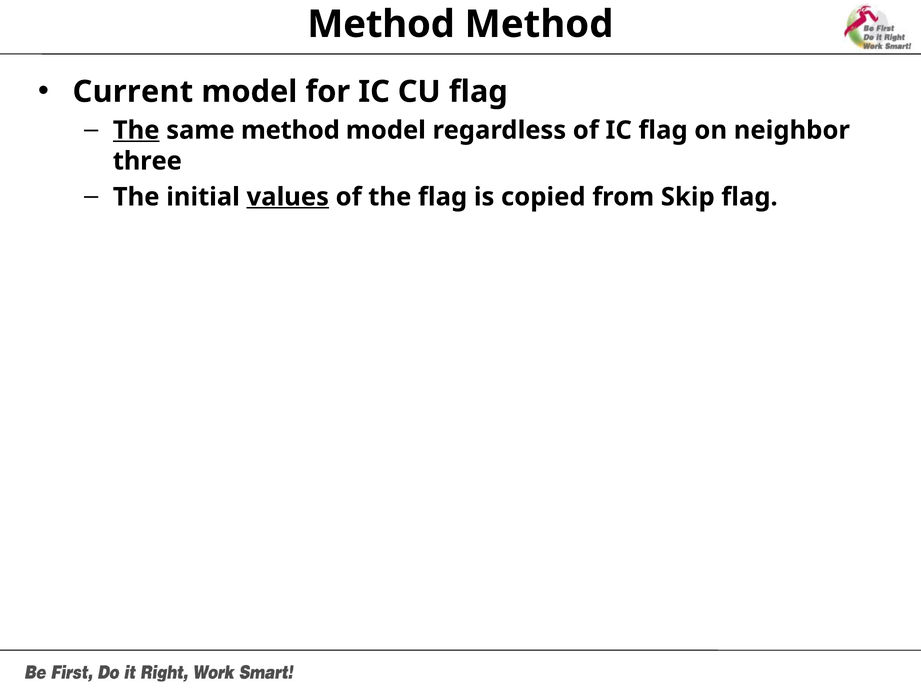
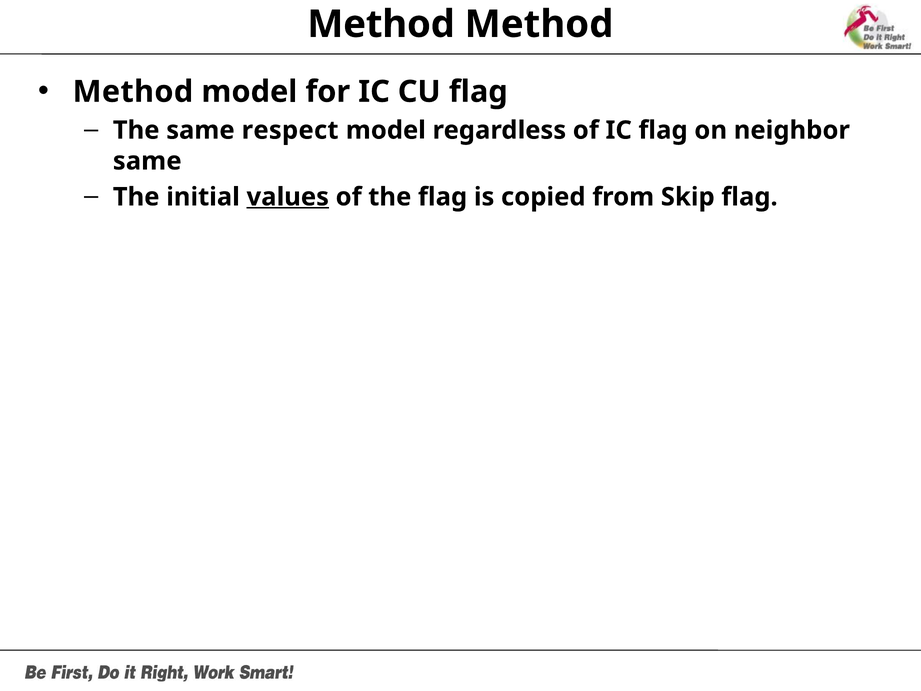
Current at (133, 92): Current -> Method
The at (136, 130) underline: present -> none
same method: method -> respect
three at (147, 161): three -> same
